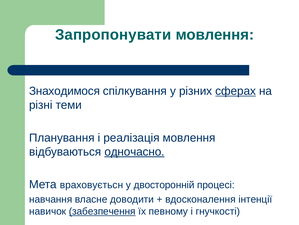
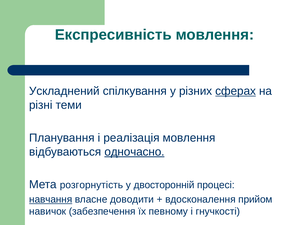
Запропонувати: Запропонувати -> Експресивність
Знаходимося: Знаходимося -> Ускладнений
враховуєтьсн: враховуєтьсн -> розгорнутість
навчання underline: none -> present
інтенції: інтенції -> прийом
забезпечення underline: present -> none
